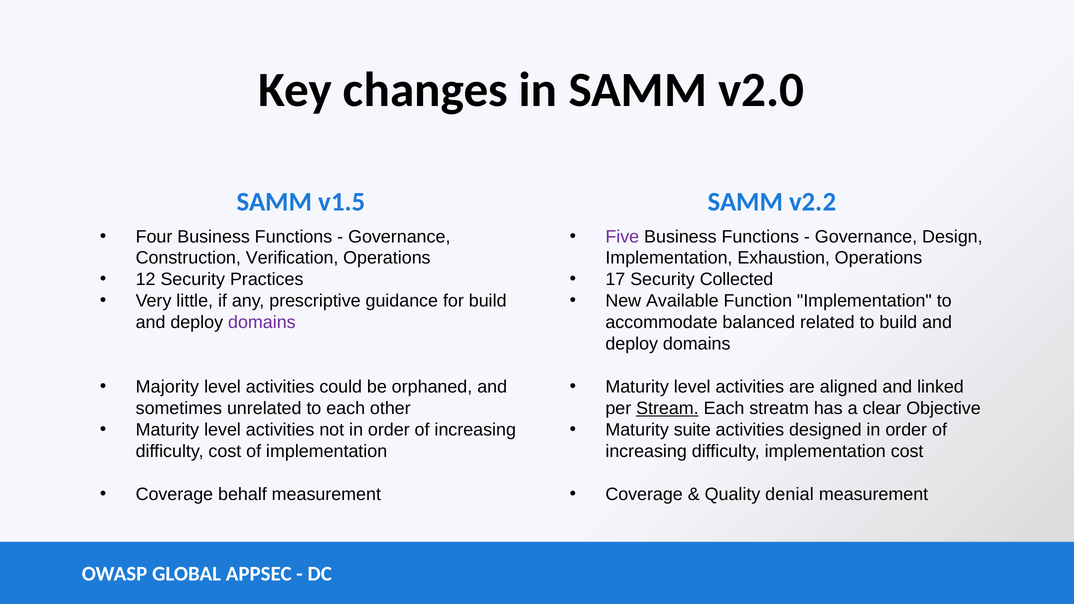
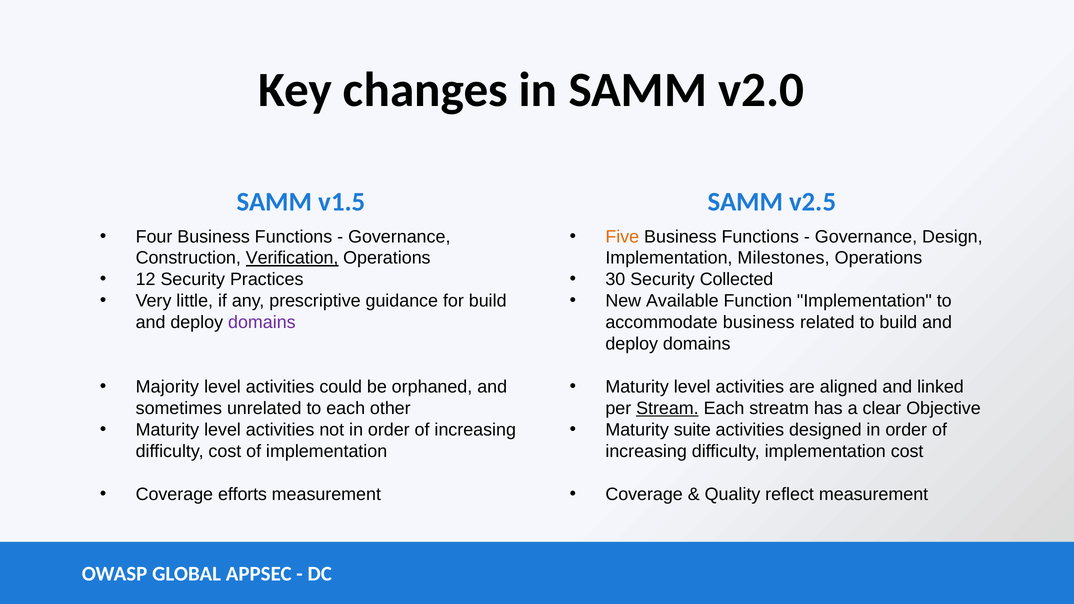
v2.2: v2.2 -> v2.5
Five colour: purple -> orange
Verification underline: none -> present
Exhaustion: Exhaustion -> Milestones
17: 17 -> 30
accommodate balanced: balanced -> business
behalf: behalf -> efforts
denial: denial -> reflect
